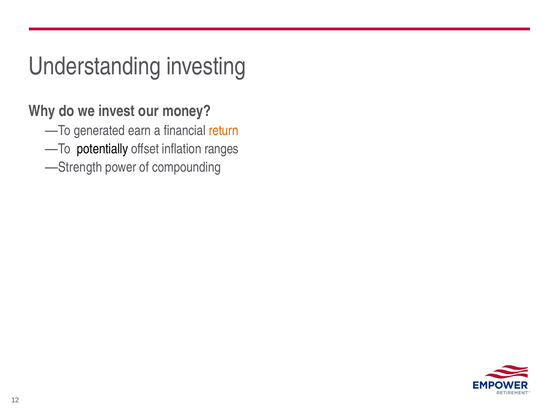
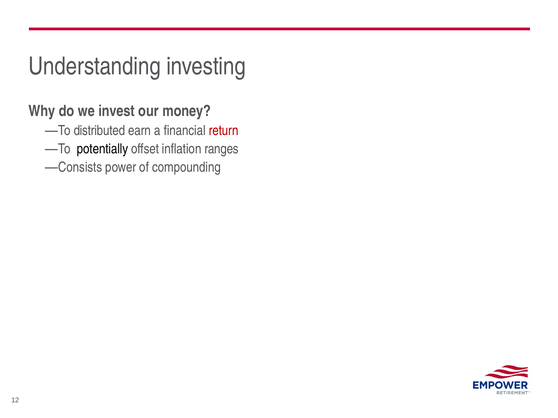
generated: generated -> distributed
return colour: orange -> red
Strength: Strength -> Consists
